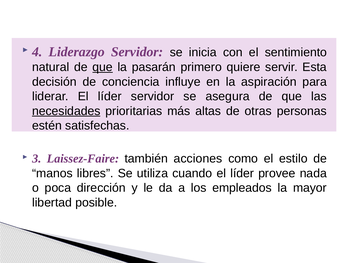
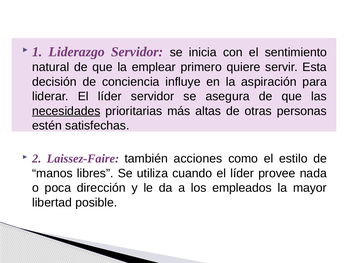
4: 4 -> 1
que at (103, 67) underline: present -> none
pasarán: pasarán -> emplear
3: 3 -> 2
